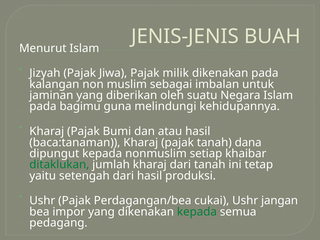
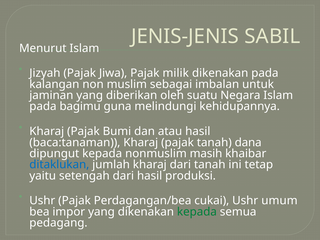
BUAH: BUAH -> SABIL
setiap: setiap -> masih
ditaklukan colour: green -> blue
jangan: jangan -> umum
